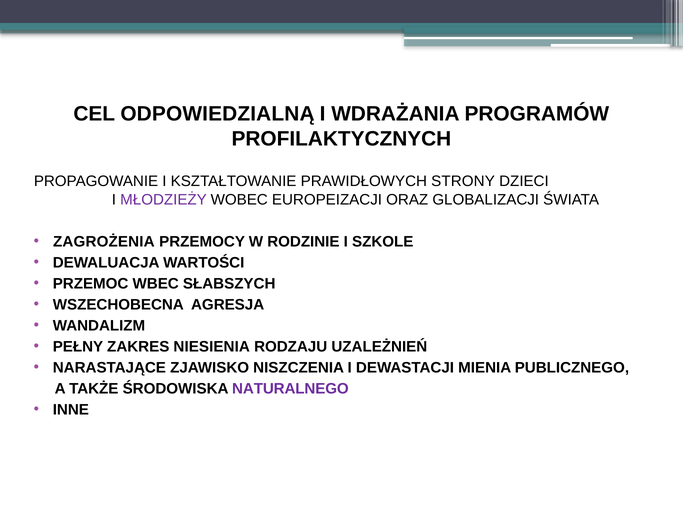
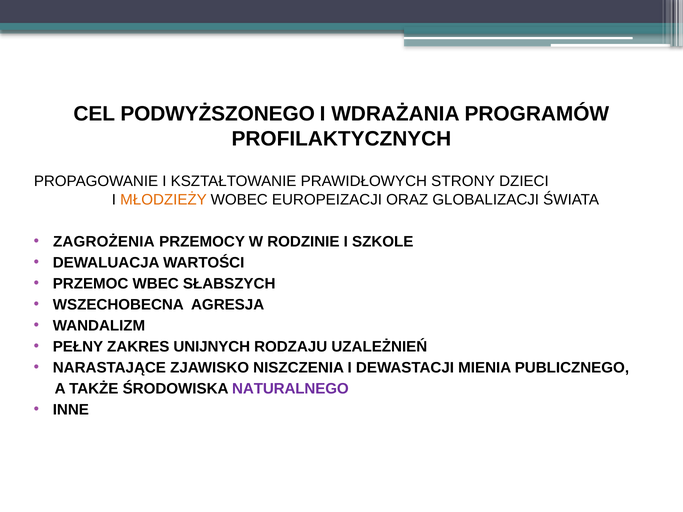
ODPOWIEDZIALNĄ: ODPOWIEDZIALNĄ -> PODWYŻSZONEGO
MŁODZIEŻY colour: purple -> orange
NIESIENIA: NIESIENIA -> UNIJNYCH
